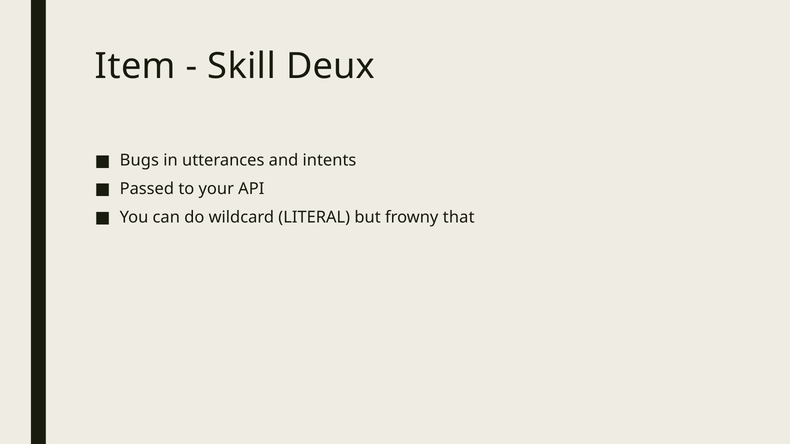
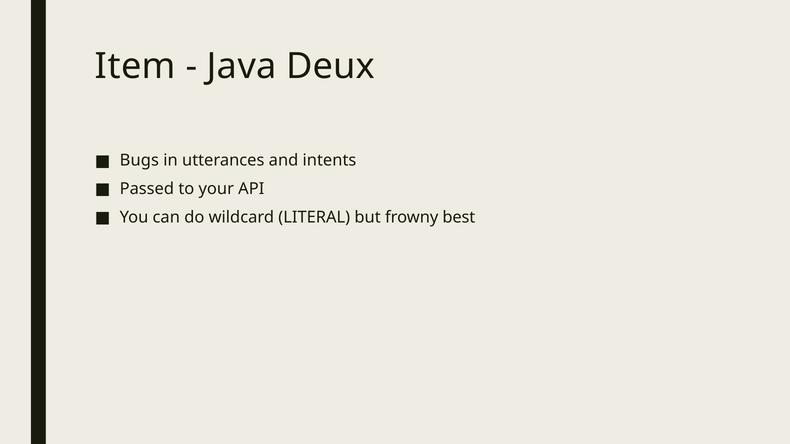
Skill: Skill -> Java
that: that -> best
